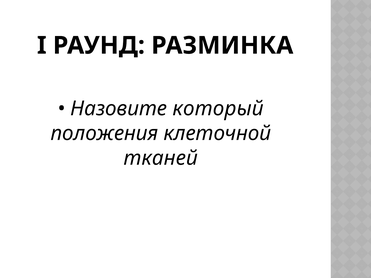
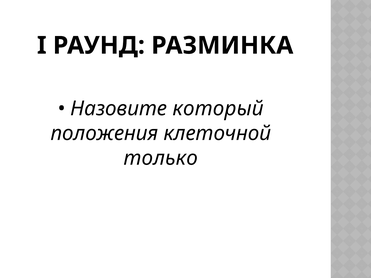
тканей: тканей -> только
